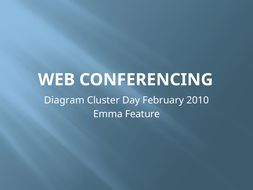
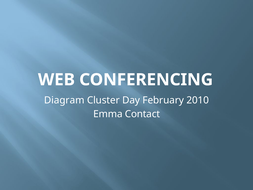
Feature: Feature -> Contact
